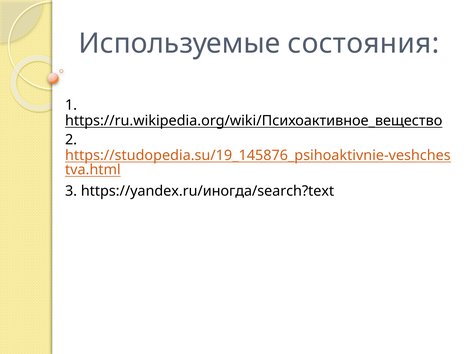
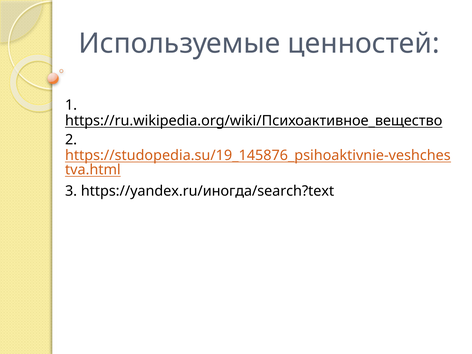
состояния: состояния -> ценностей
